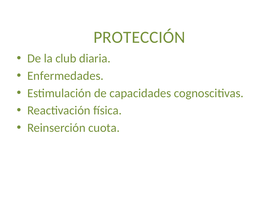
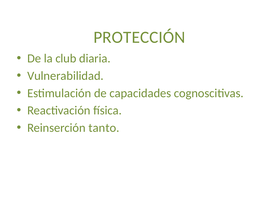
Enfermedades: Enfermedades -> Vulnerabilidad
cuota: cuota -> tanto
